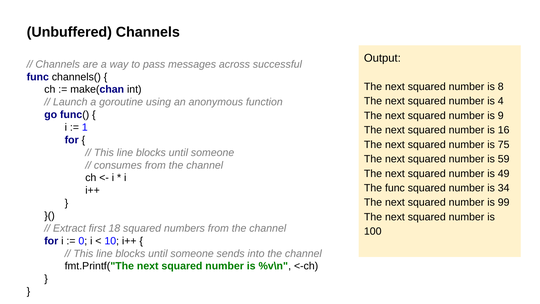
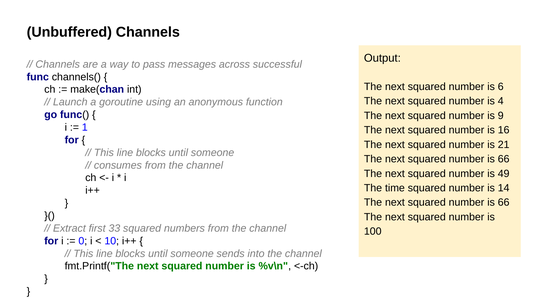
8: 8 -> 6
75: 75 -> 21
59 at (504, 159): 59 -> 66
The func: func -> time
34: 34 -> 14
99 at (504, 202): 99 -> 66
18: 18 -> 33
